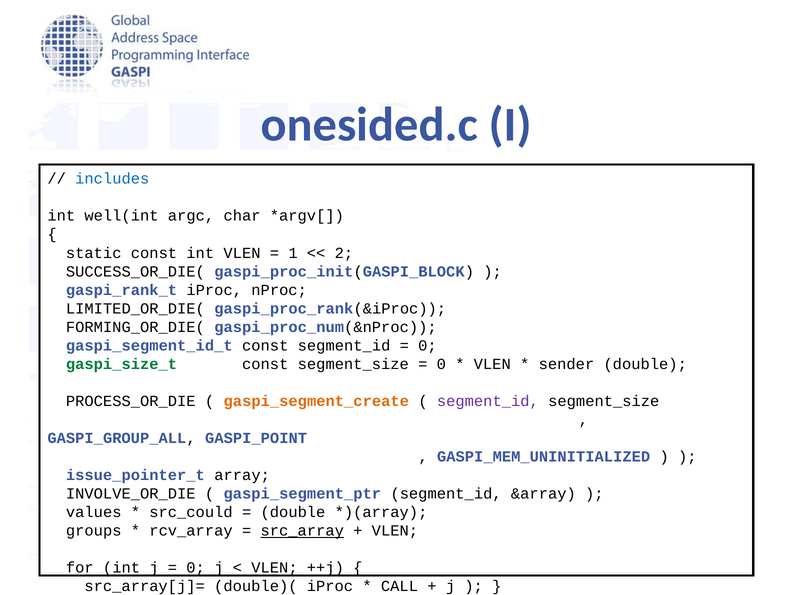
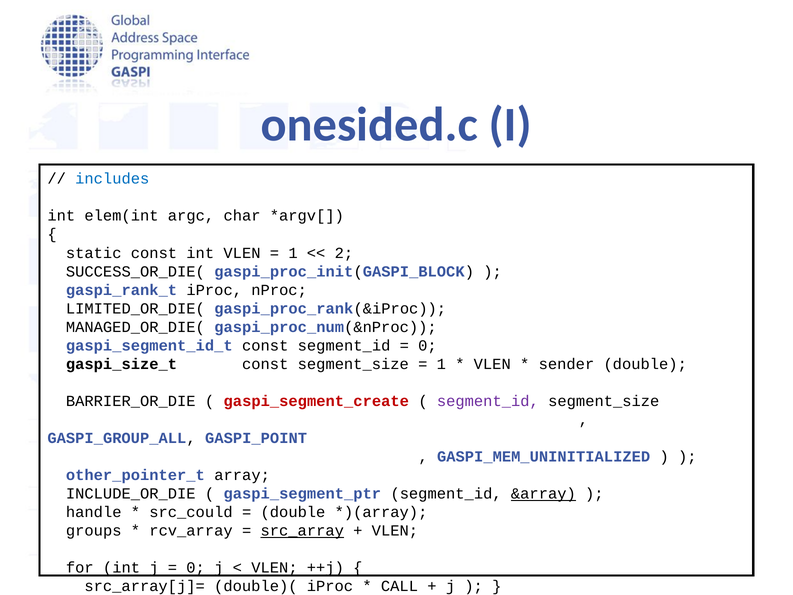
well(int: well(int -> elem(int
FORMING_OR_DIE(: FORMING_OR_DIE( -> MANAGED_OR_DIE(
gaspi_size_t colour: green -> black
0 at (441, 364): 0 -> 1
PROCESS_OR_DIE: PROCESS_OR_DIE -> BARRIER_OR_DIE
gaspi_segment_create colour: orange -> red
issue_pointer_t: issue_pointer_t -> other_pointer_t
INVOLVE_OR_DIE: INVOLVE_OR_DIE -> INCLUDE_OR_DIE
&array underline: none -> present
values: values -> handle
